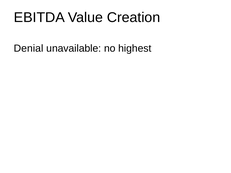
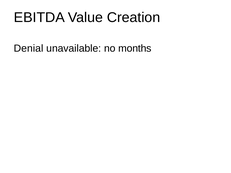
highest: highest -> months
